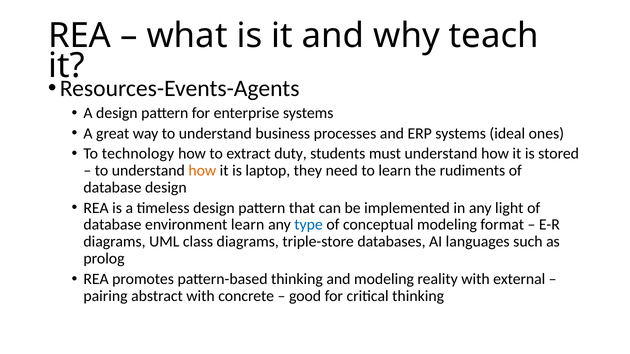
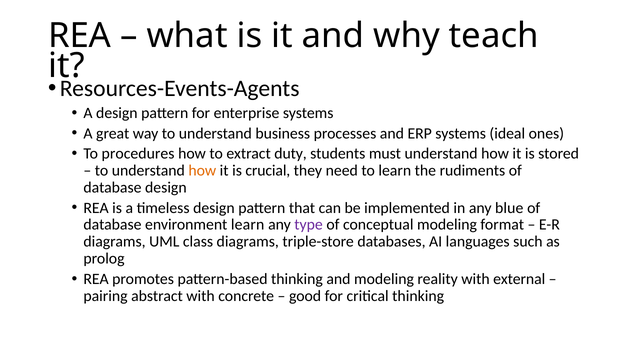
technology: technology -> procedures
laptop: laptop -> crucial
light: light -> blue
type colour: blue -> purple
